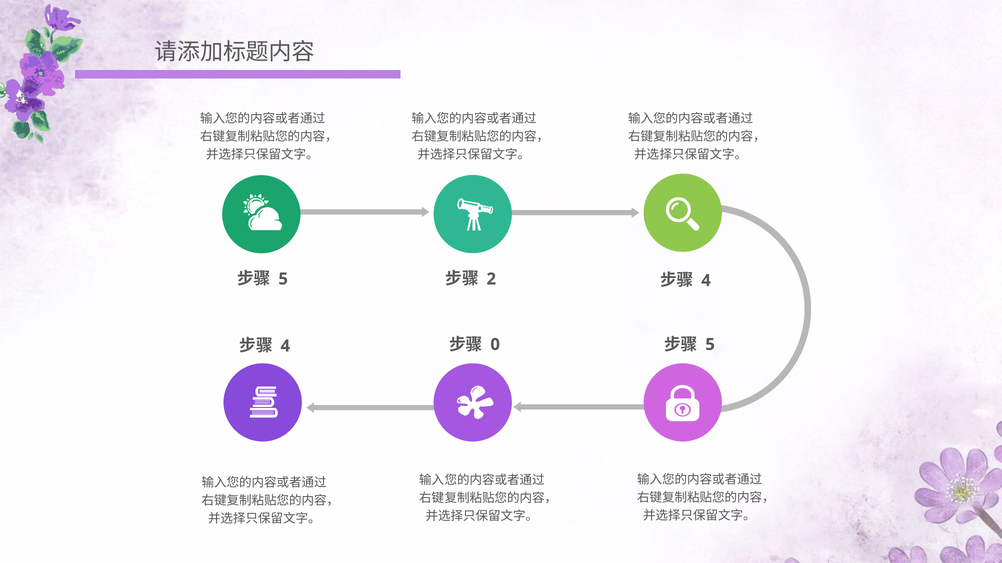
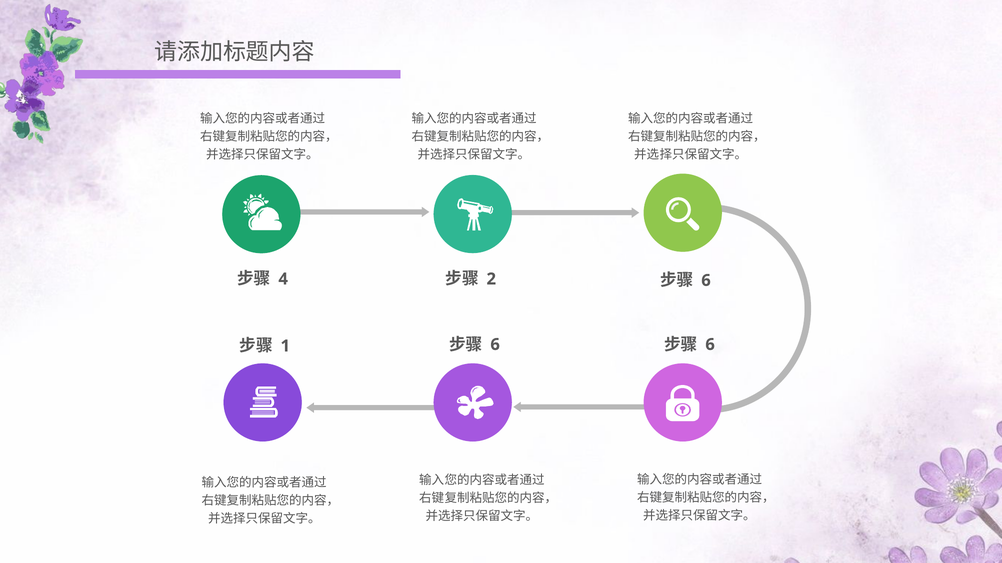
5 at (283, 279): 5 -> 4
4 at (706, 281): 4 -> 6
4 at (285, 346): 4 -> 1
0 at (495, 345): 0 -> 6
5 at (710, 345): 5 -> 6
